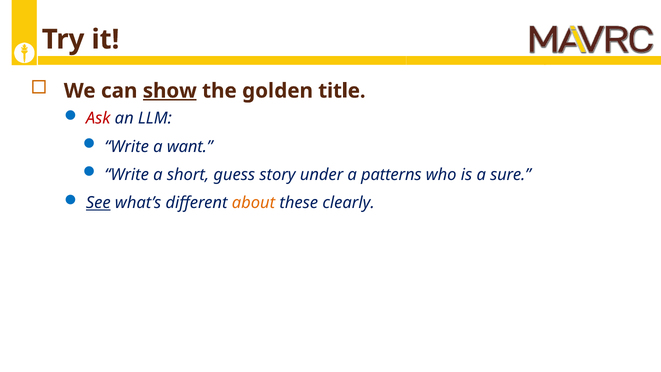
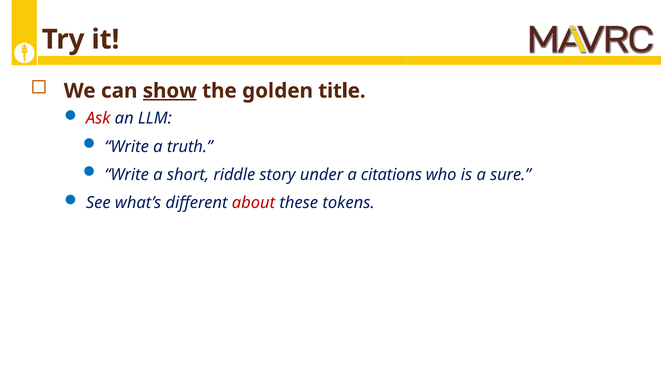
want: want -> truth
guess: guess -> riddle
patterns: patterns -> citations
See underline: present -> none
about colour: orange -> red
clearly: clearly -> tokens
